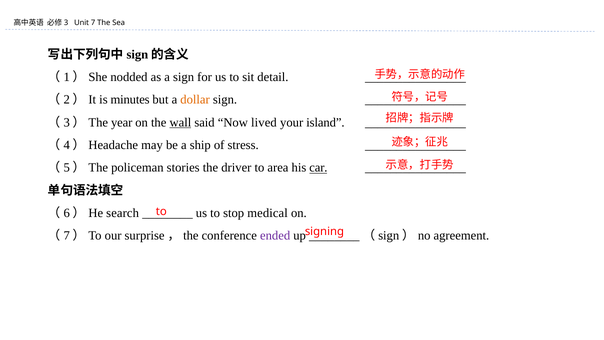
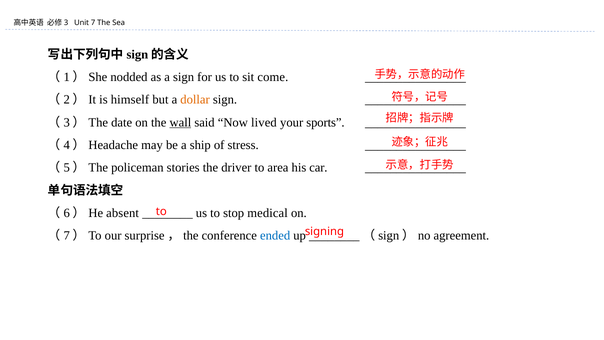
detail: detail -> come
minutes: minutes -> himself
year: year -> date
island: island -> sports
car underline: present -> none
search: search -> absent
ended colour: purple -> blue
